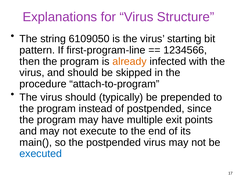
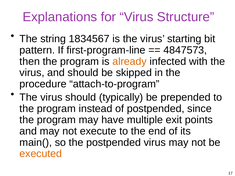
6109050: 6109050 -> 1834567
1234566: 1234566 -> 4847573
executed colour: blue -> orange
